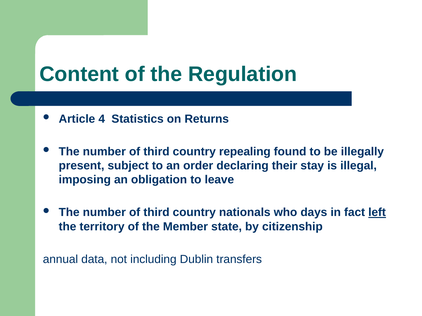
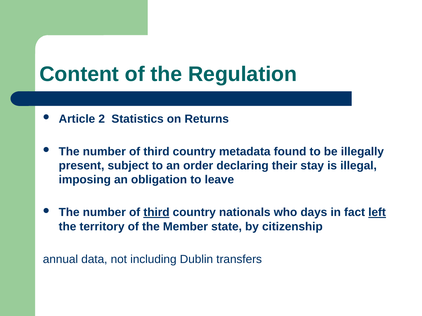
4: 4 -> 2
repealing: repealing -> metadata
third at (156, 213) underline: none -> present
